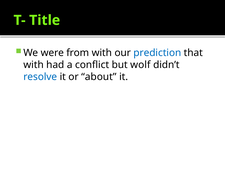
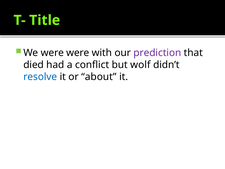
were from: from -> were
prediction colour: blue -> purple
with at (34, 65): with -> died
